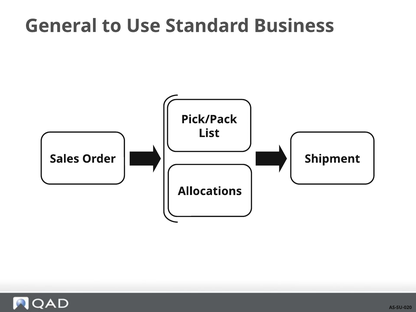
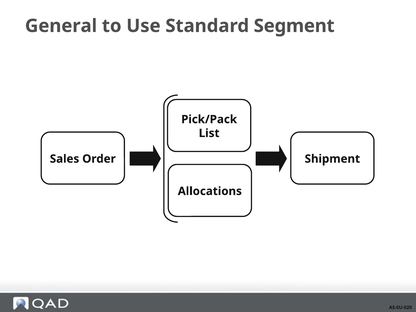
Business: Business -> Segment
